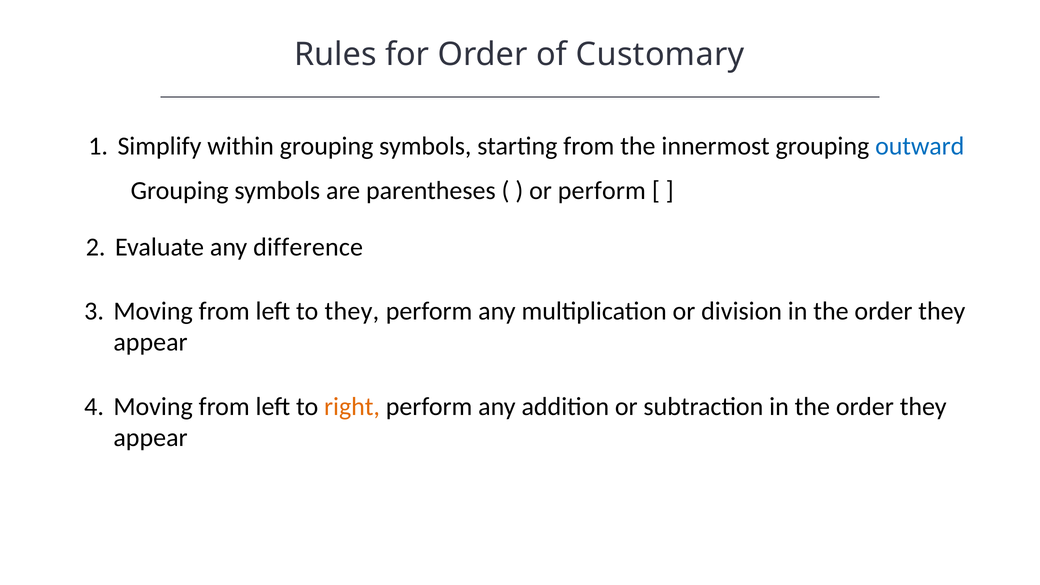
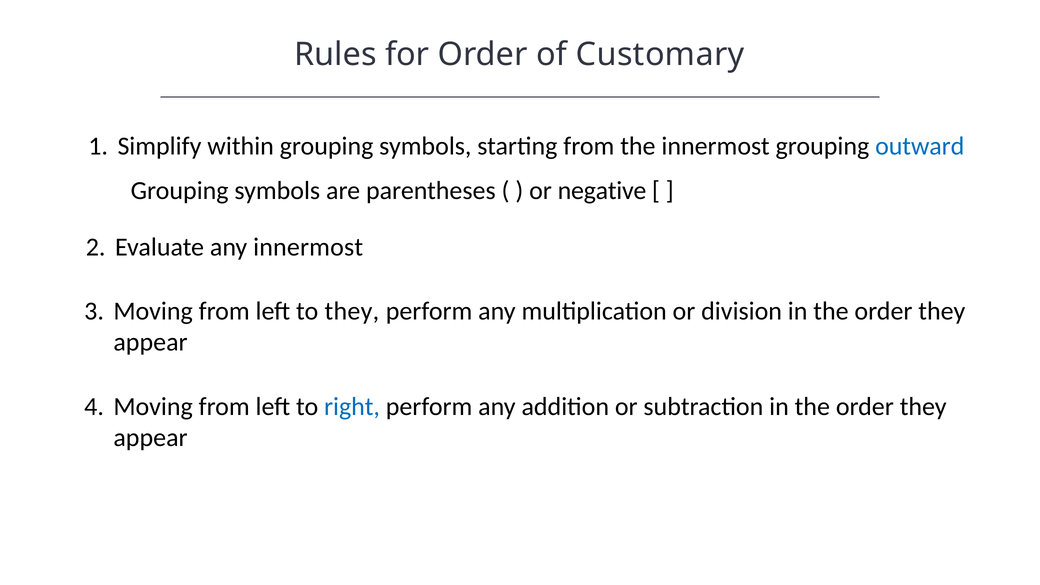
or perform: perform -> negative
any difference: difference -> innermost
right colour: orange -> blue
